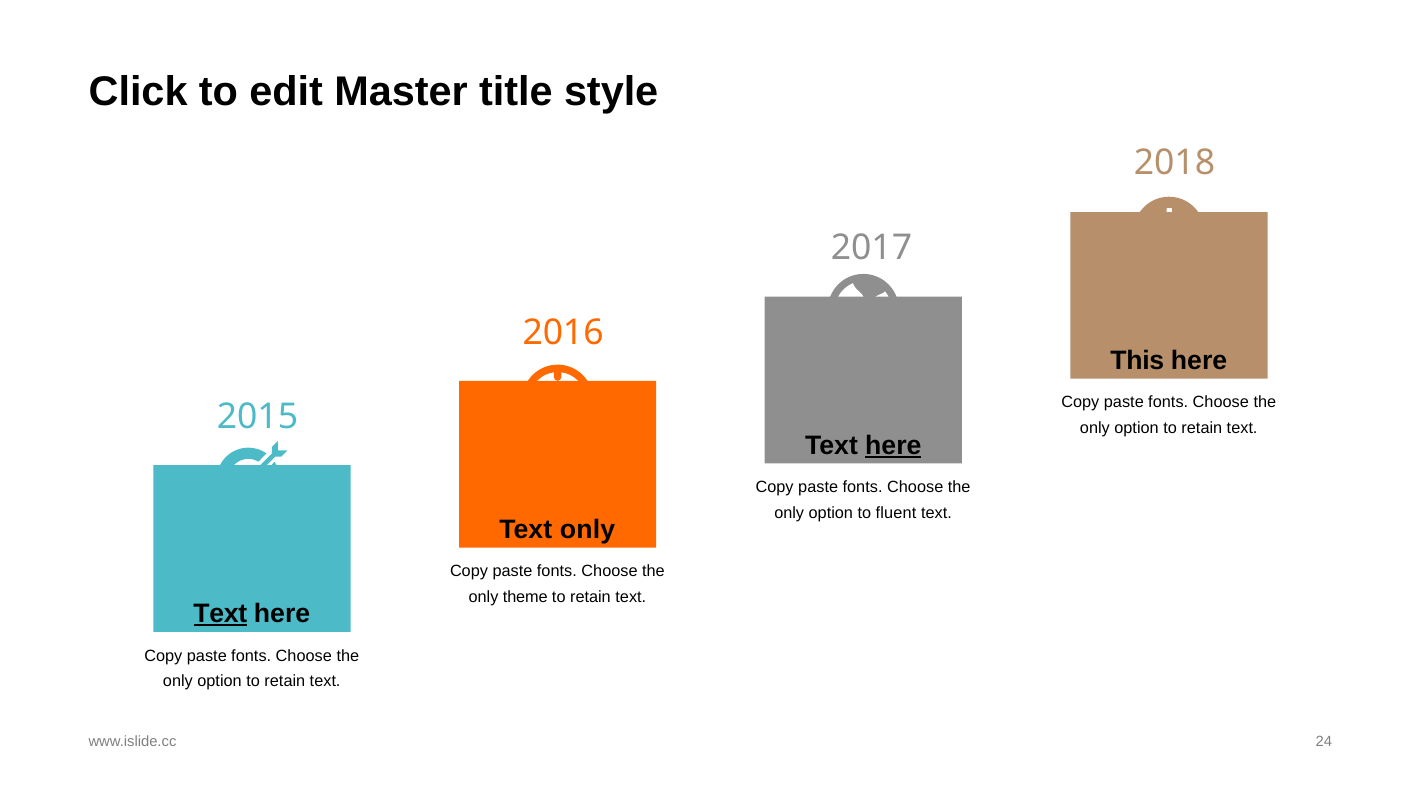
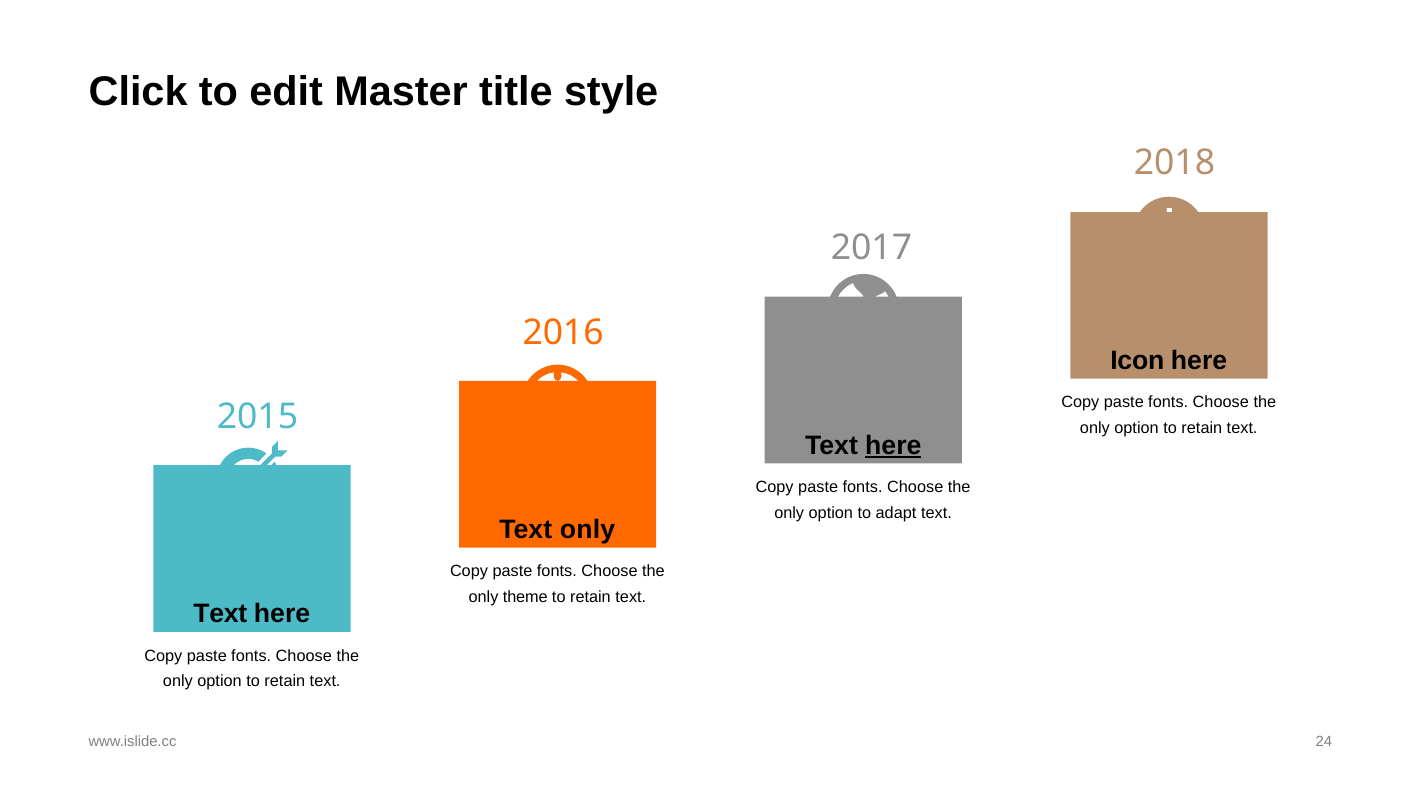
This: This -> Icon
fluent: fluent -> adapt
Text at (220, 614) underline: present -> none
